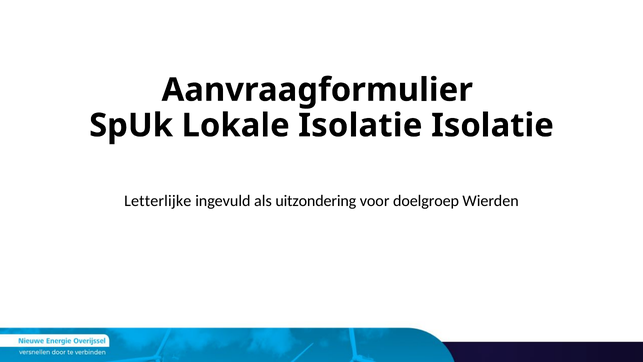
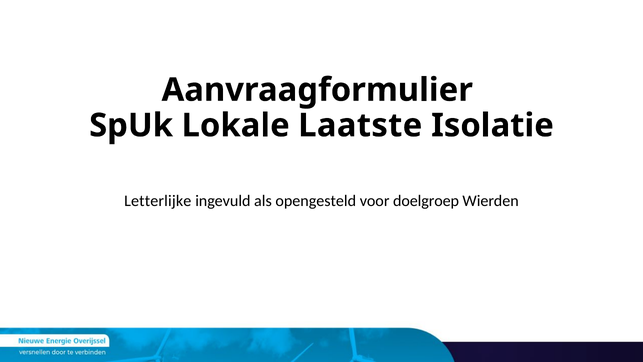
Lokale Isolatie: Isolatie -> Laatste
uitzondering: uitzondering -> opengesteld
